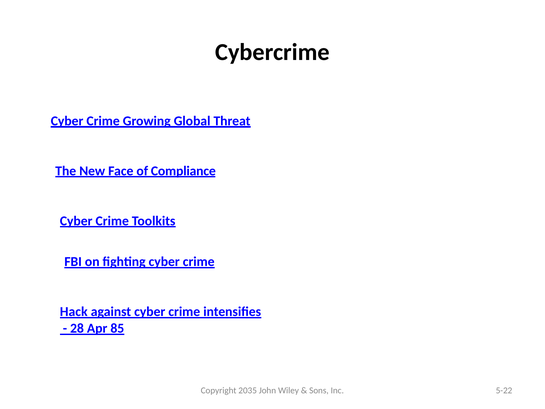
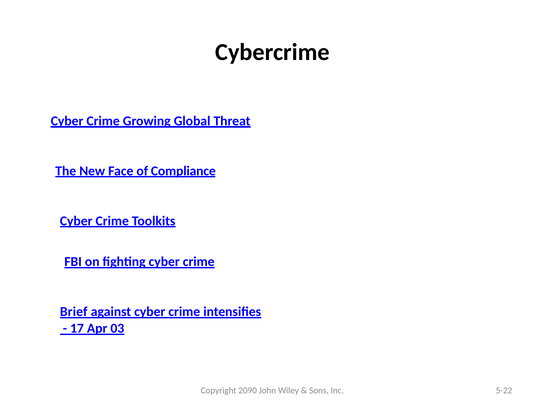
Hack: Hack -> Brief
28: 28 -> 17
85: 85 -> 03
2035: 2035 -> 2090
